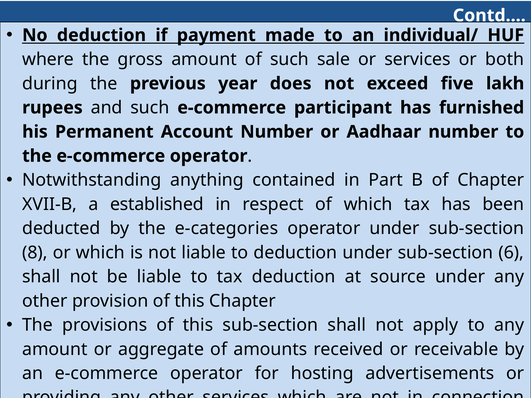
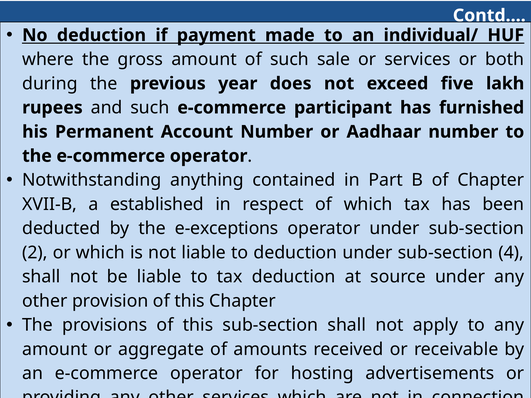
e-categories: e-categories -> e-exceptions
8: 8 -> 2
6: 6 -> 4
